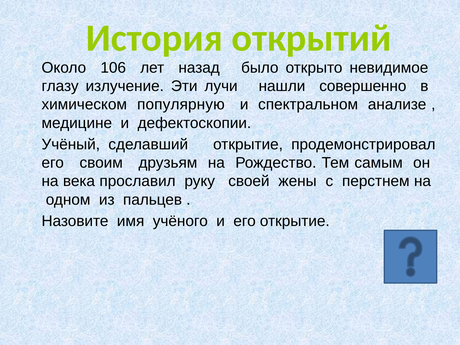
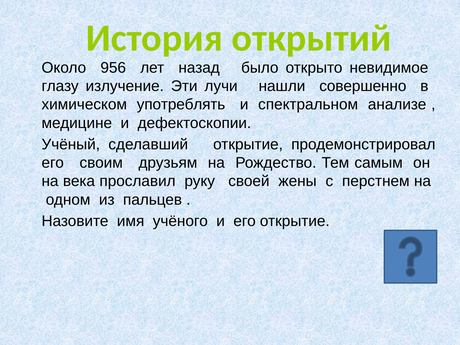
106: 106 -> 956
популярную: популярную -> употреблять
